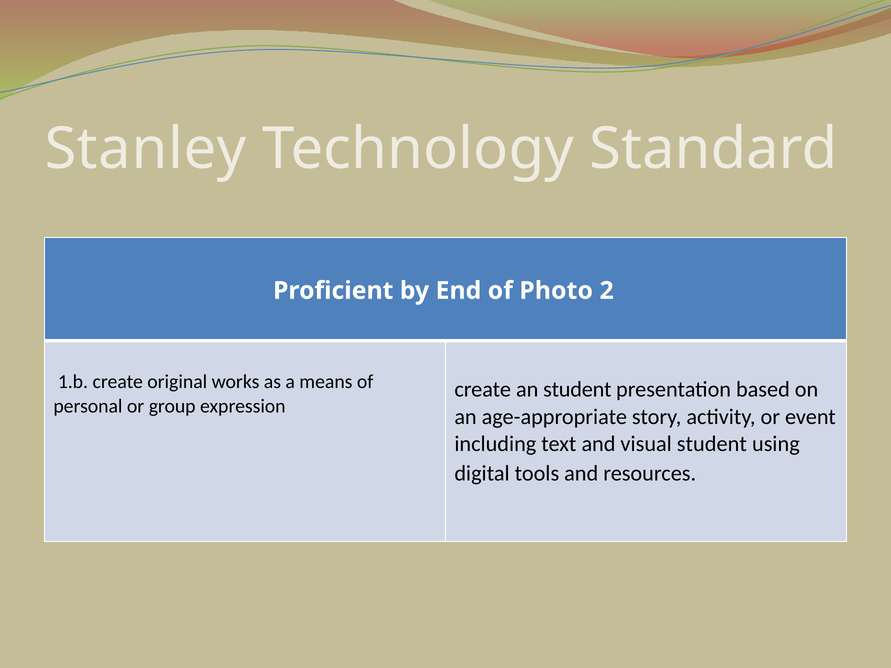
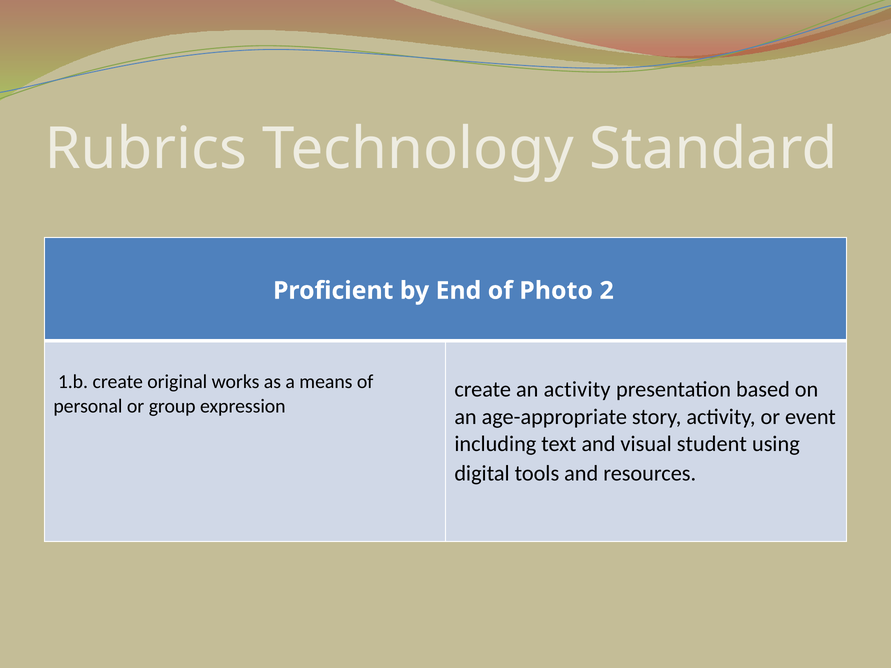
Stanley: Stanley -> Rubrics
an student: student -> activity
